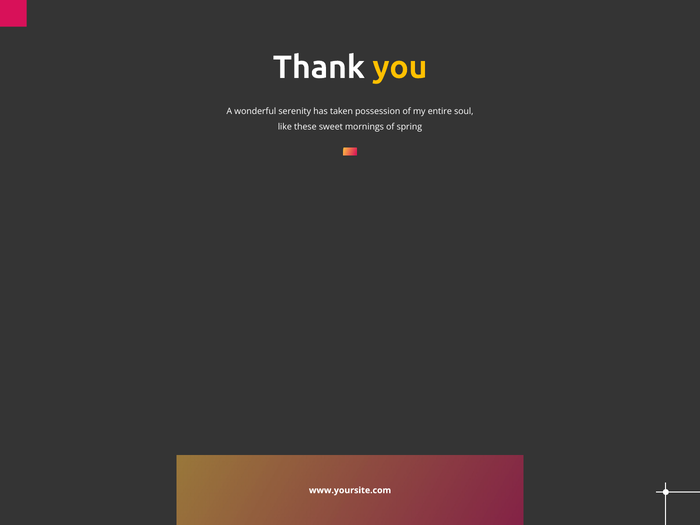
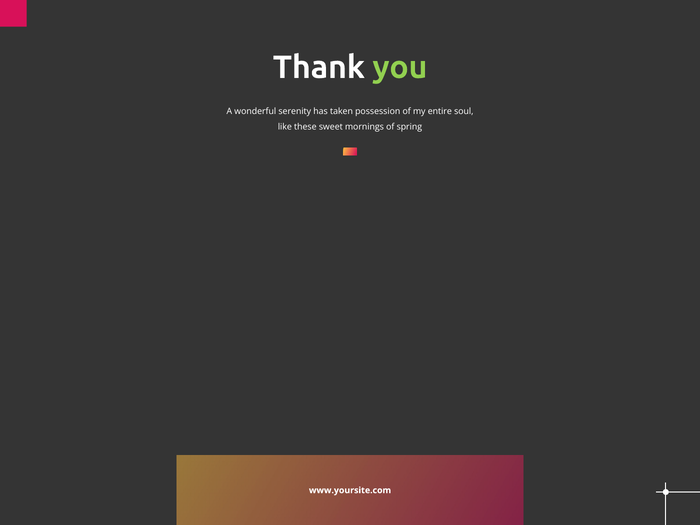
you colour: yellow -> light green
